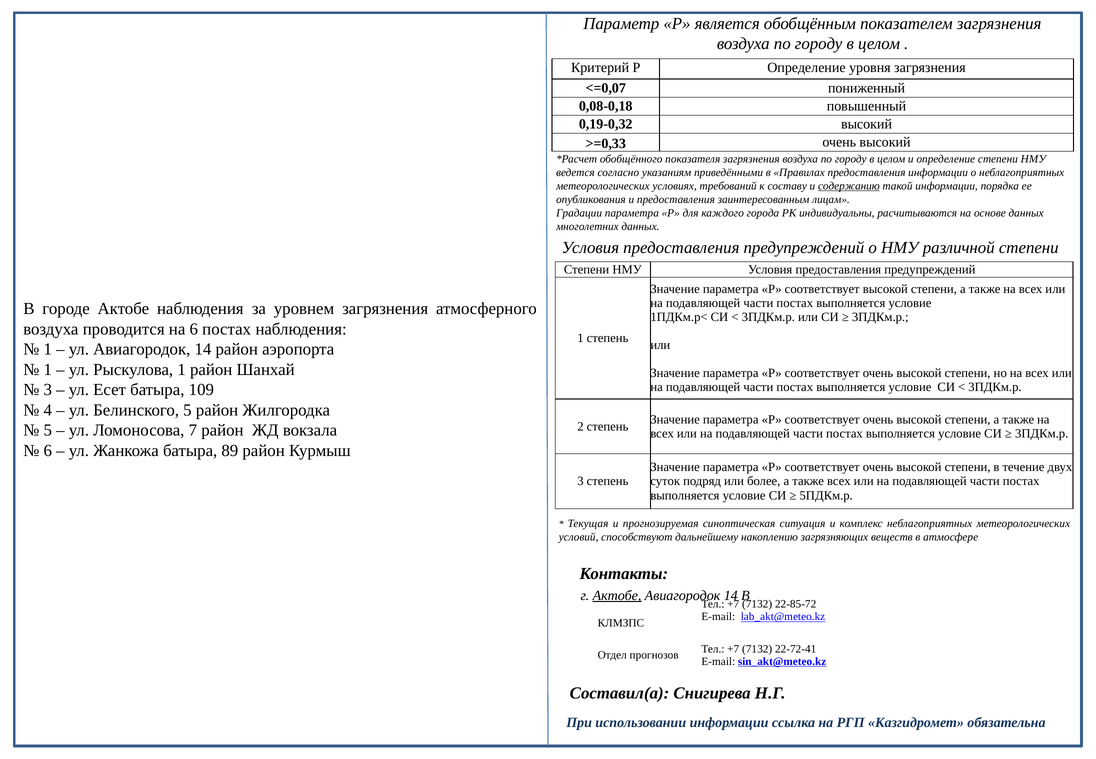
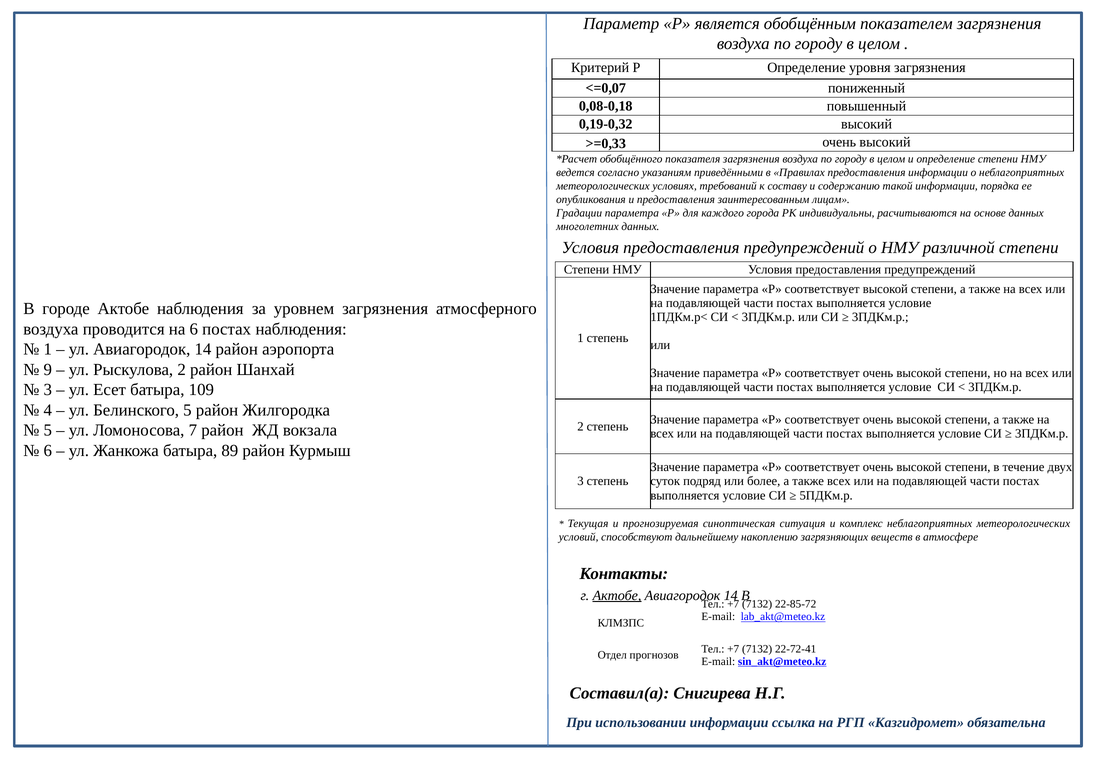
содержанию underline: present -> none
1 at (48, 369): 1 -> 9
Рыскулова 1: 1 -> 2
